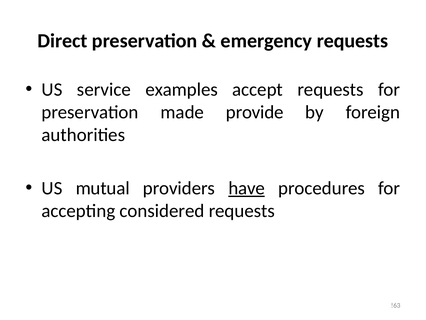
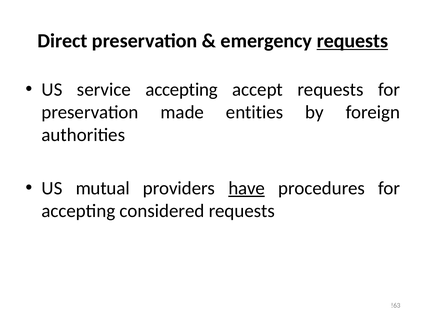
requests at (352, 41) underline: none -> present
service examples: examples -> accepting
provide: provide -> entities
